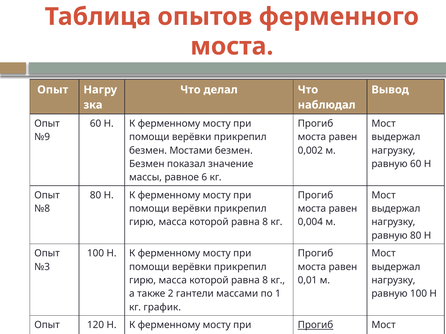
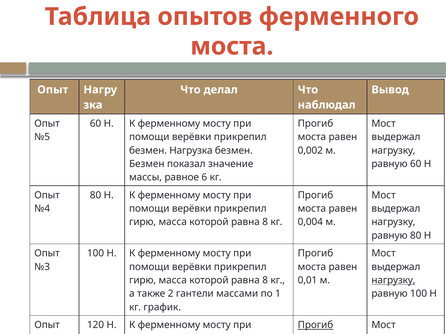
№9: №9 -> №5
Мостами: Мостами -> Нагрузка
№8 at (42, 209): №8 -> №4
нагрузку at (393, 281) underline: none -> present
